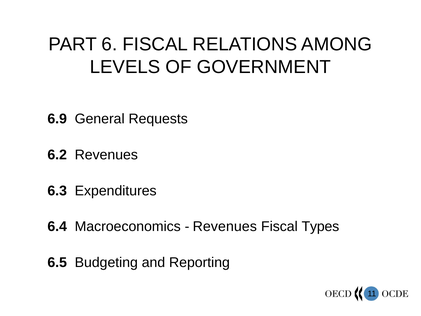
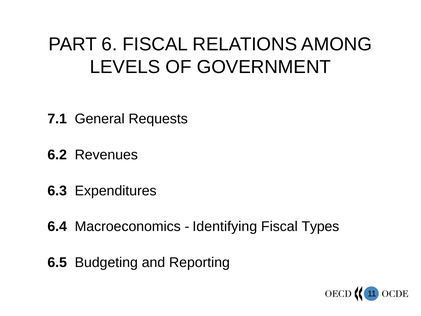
6.9: 6.9 -> 7.1
Revenues at (225, 226): Revenues -> Identifying
